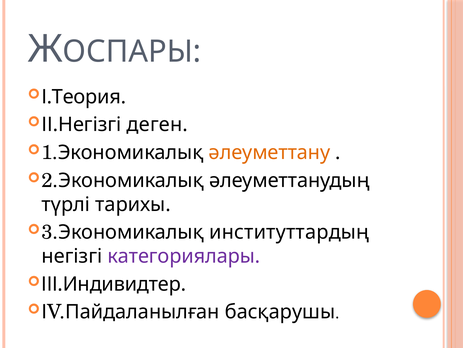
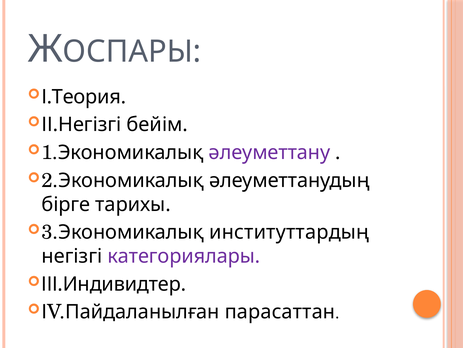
деген: деген -> бейім
әлеуметтану colour: orange -> purple
түрлі: түрлі -> бірге
басқарушы: басқарушы -> парасаттан
